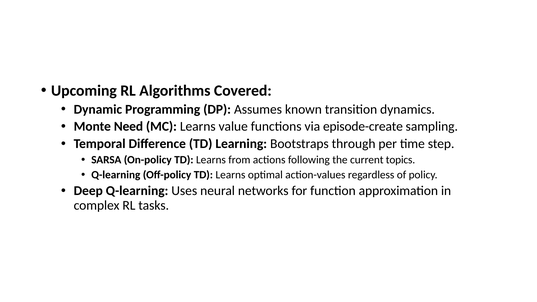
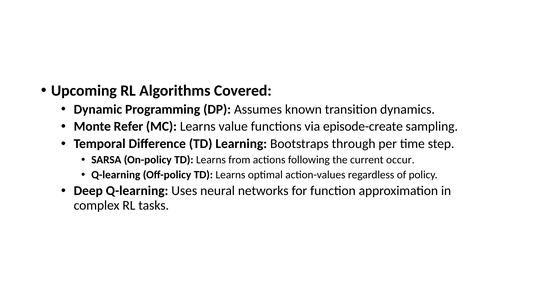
Need: Need -> Refer
topics: topics -> occur
